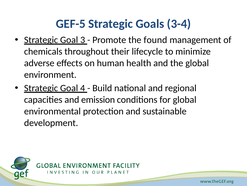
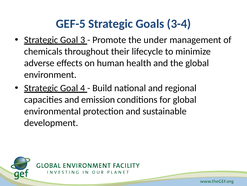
found: found -> under
